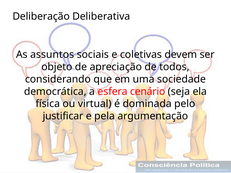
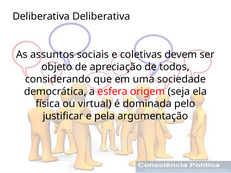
Deliberação at (41, 16): Deliberação -> Deliberativa
cenário: cenário -> origem
